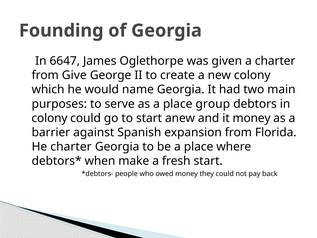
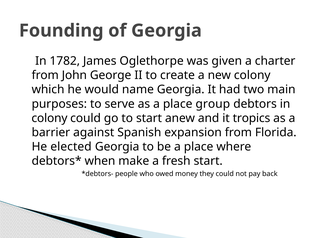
6647: 6647 -> 1782
Give: Give -> John
it money: money -> tropics
He charter: charter -> elected
